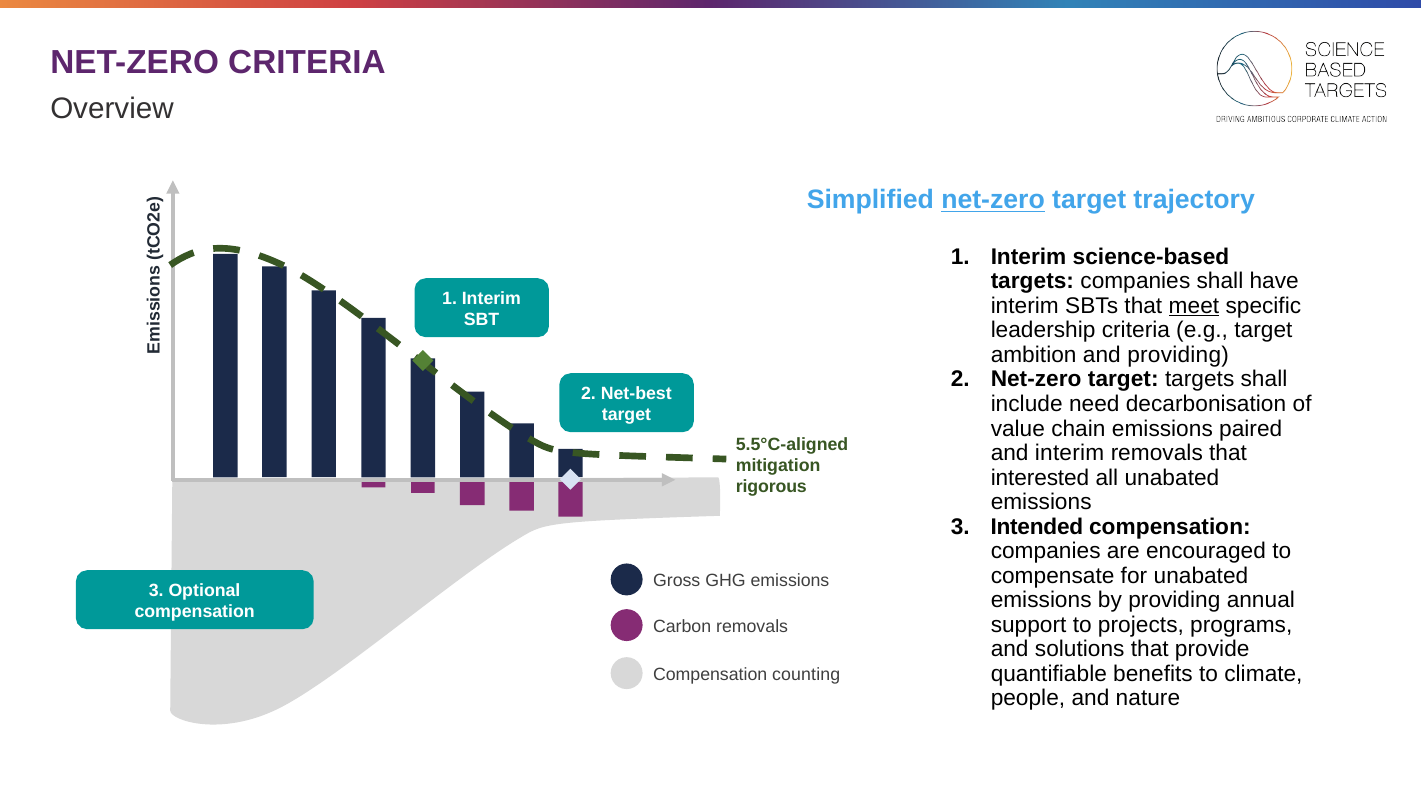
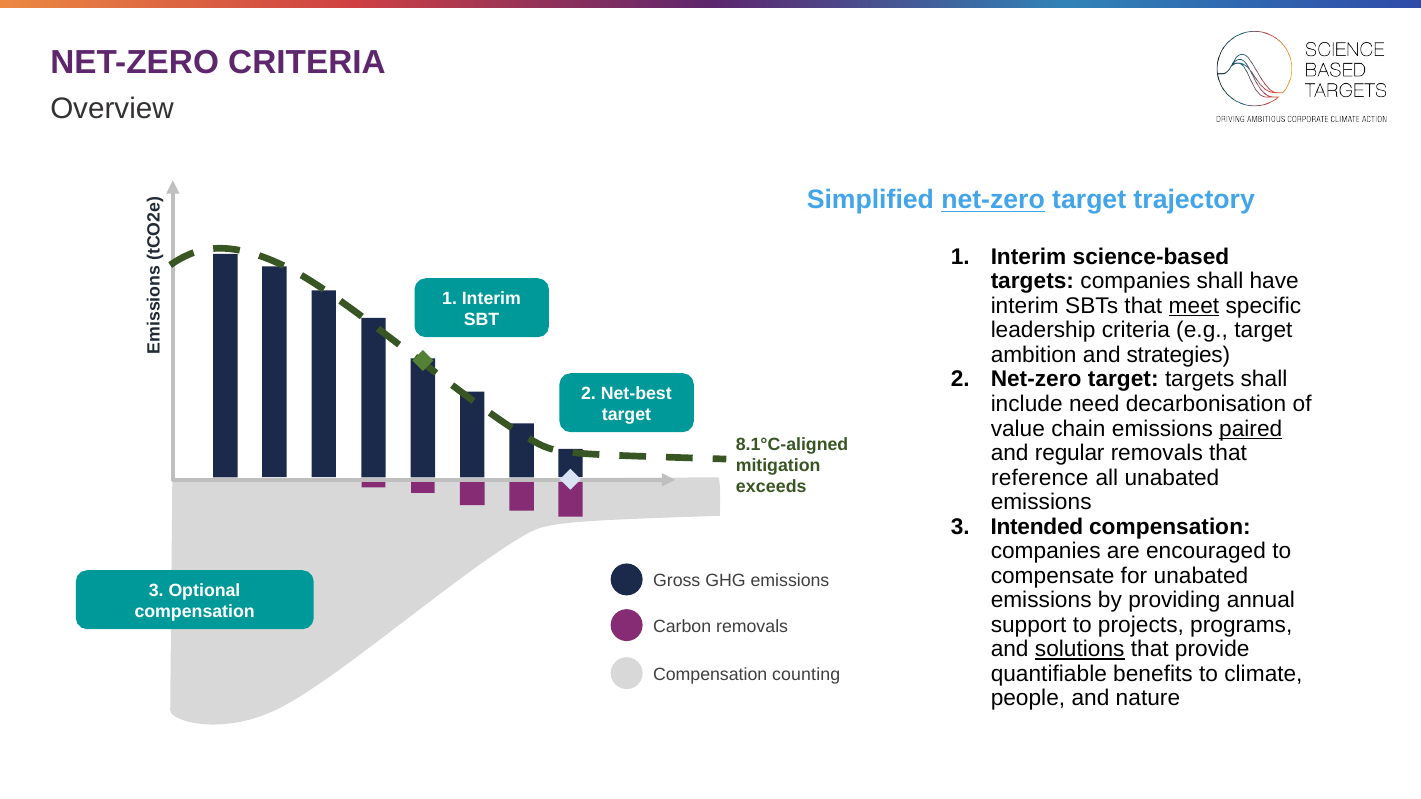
and providing: providing -> strategies
paired underline: none -> present
5.5°C-aligned: 5.5°C-aligned -> 8.1°C-aligned
and interim: interim -> regular
interested: interested -> reference
rigorous: rigorous -> exceeds
solutions underline: none -> present
